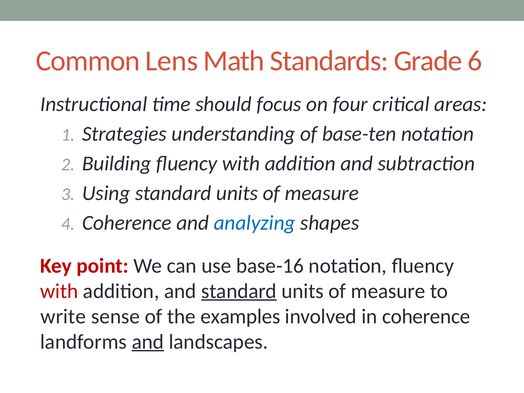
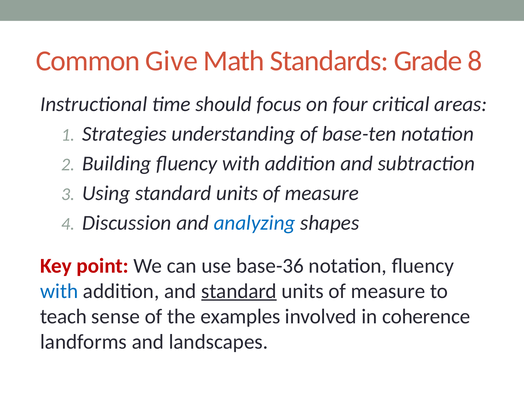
Lens: Lens -> Give
6: 6 -> 8
Coherence at (127, 223): Coherence -> Discussion
base-16: base-16 -> base-36
with at (59, 291) colour: red -> blue
write: write -> teach
and at (148, 342) underline: present -> none
